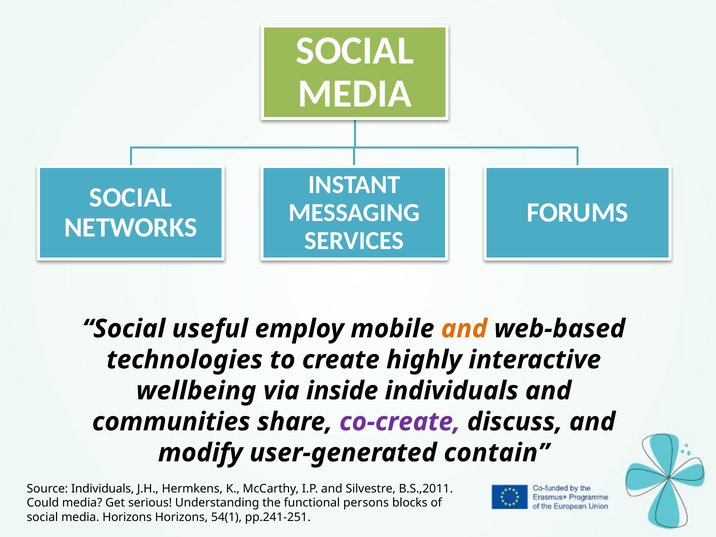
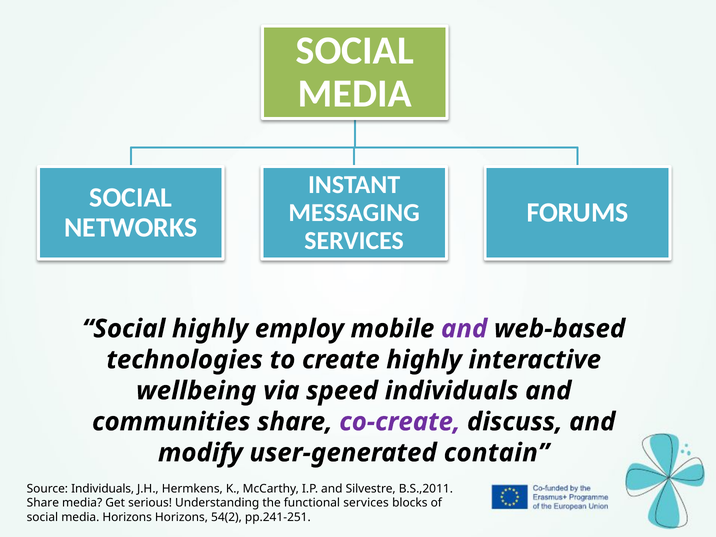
Social useful: useful -> highly
and at (464, 329) colour: orange -> purple
inside: inside -> speed
Could at (43, 503): Could -> Share
functional persons: persons -> services
54(1: 54(1 -> 54(2
